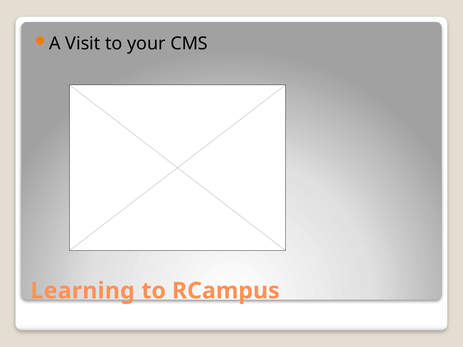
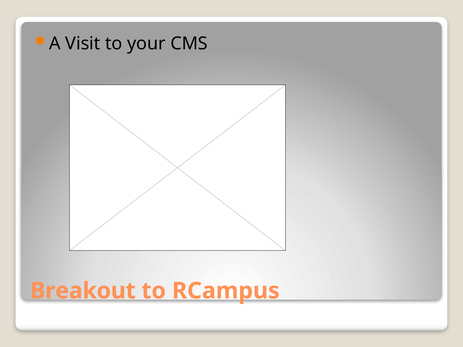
Learning: Learning -> Breakout
